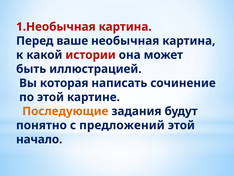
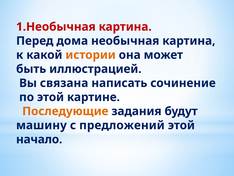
ваше: ваше -> дома
истории colour: red -> orange
которая: которая -> связана
понятно: понятно -> машину
